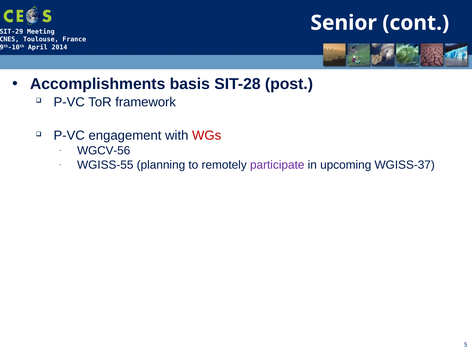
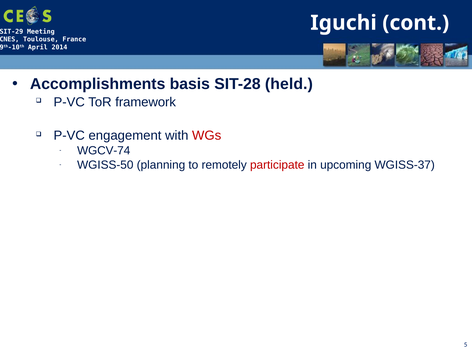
Senior: Senior -> Iguchi
post: post -> held
WGCV-56: WGCV-56 -> WGCV-74
WGISS-55: WGISS-55 -> WGISS-50
participate colour: purple -> red
